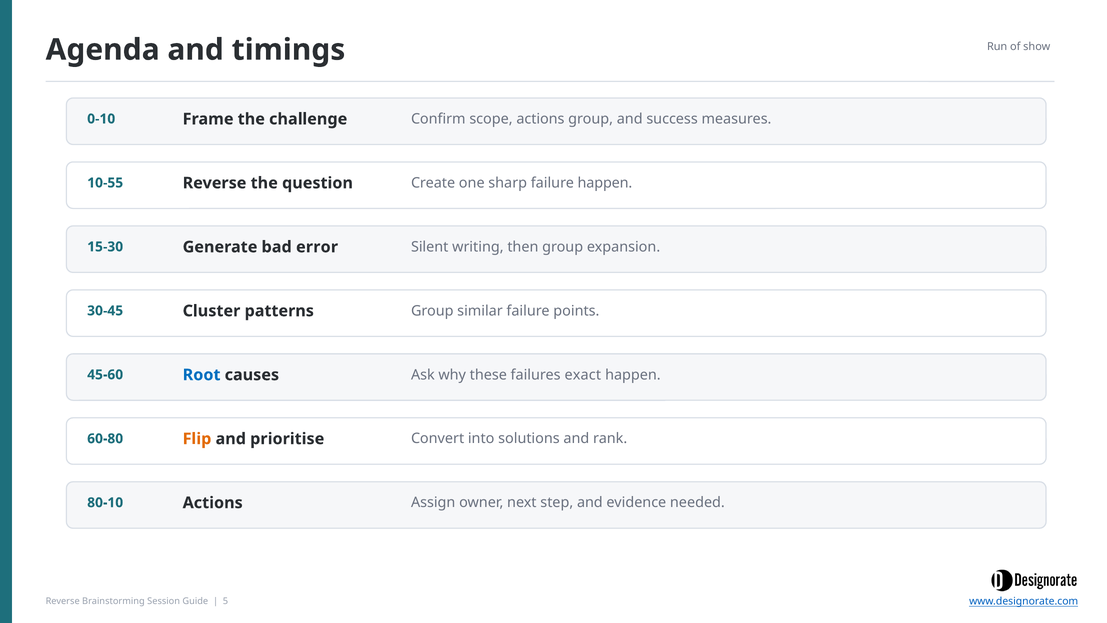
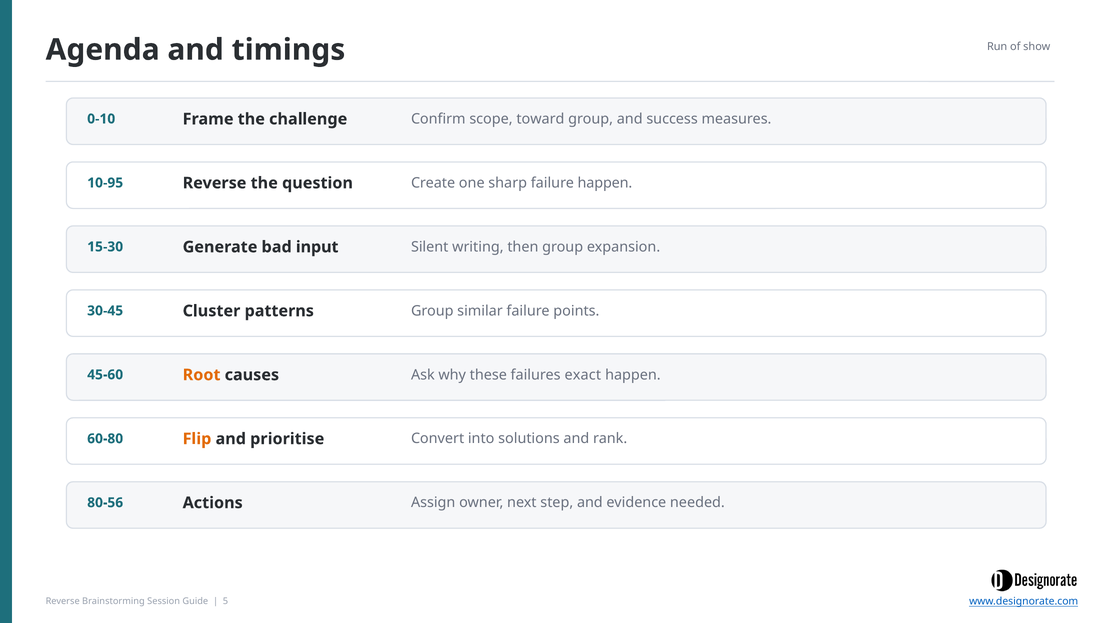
scope actions: actions -> toward
10-55: 10-55 -> 10-95
error: error -> input
Root colour: blue -> orange
80-10: 80-10 -> 80-56
